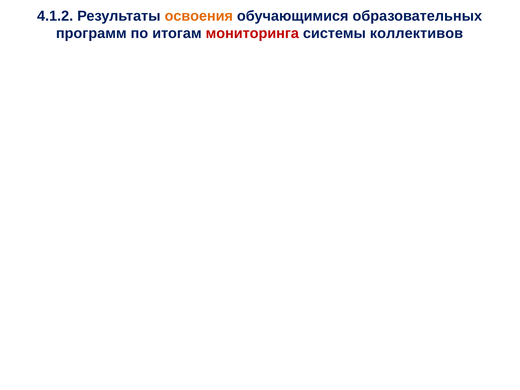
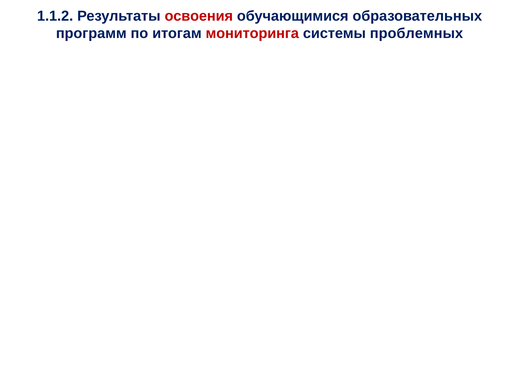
4.1.2: 4.1.2 -> 1.1.2
освоения colour: orange -> red
коллективов: коллективов -> проблемных
